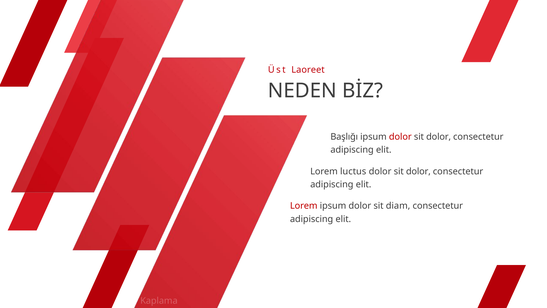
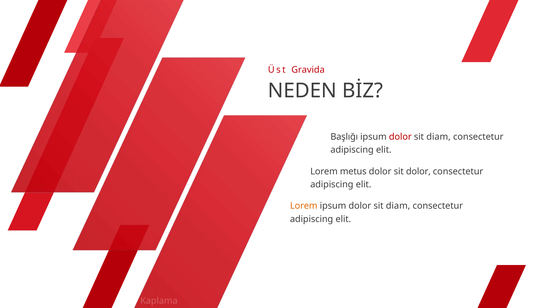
Laoreet: Laoreet -> Gravida
dolor at (439, 137): dolor -> diam
luctus: luctus -> metus
Lorem at (304, 206) colour: red -> orange
